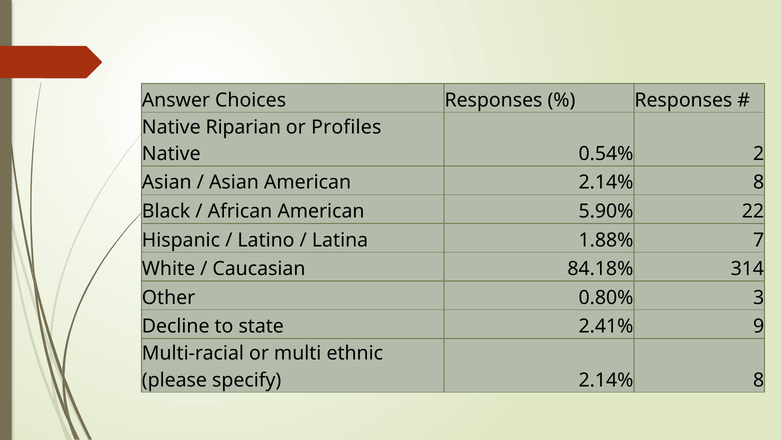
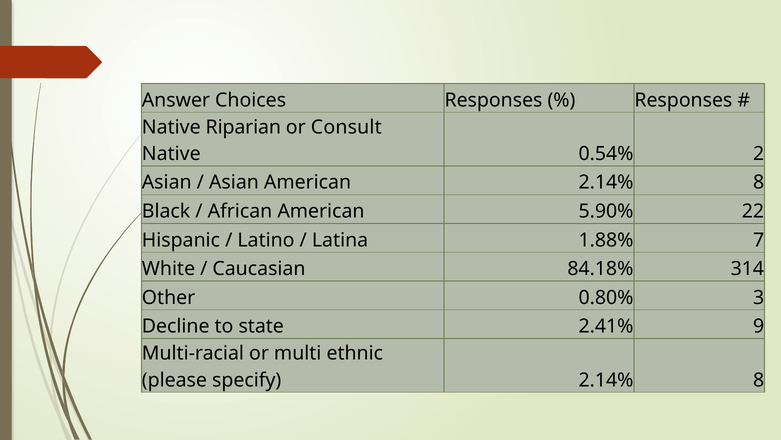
Profiles: Profiles -> Consult
